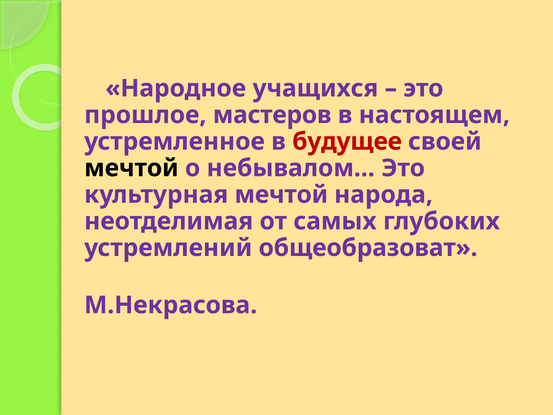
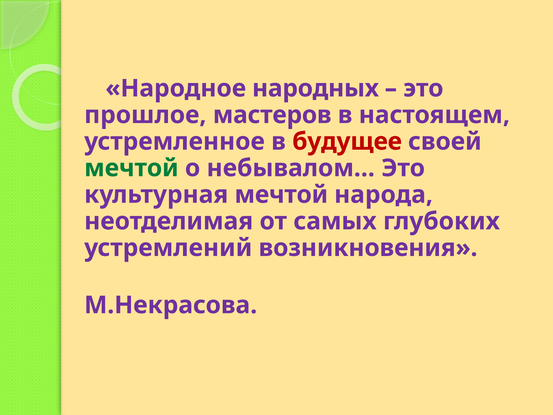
учащихся: учащихся -> народных
мечтой at (131, 168) colour: black -> green
общеобразоват: общеобразоват -> возникновения
